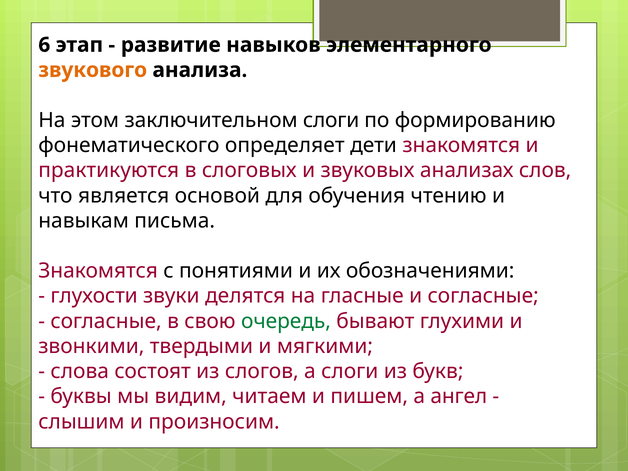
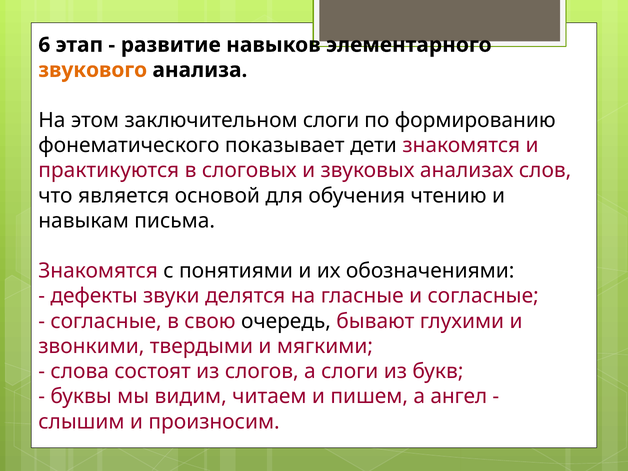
определяет: определяет -> показывает
глухости: глухости -> дефекты
очередь colour: green -> black
